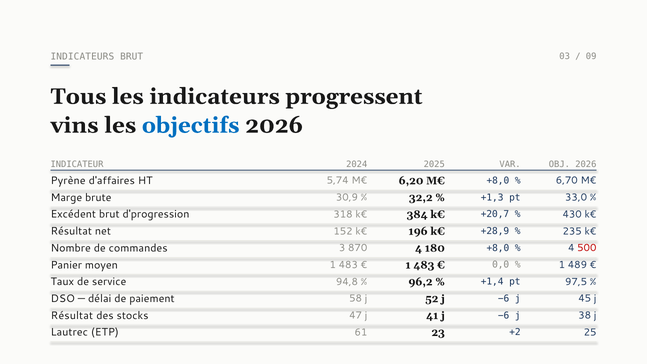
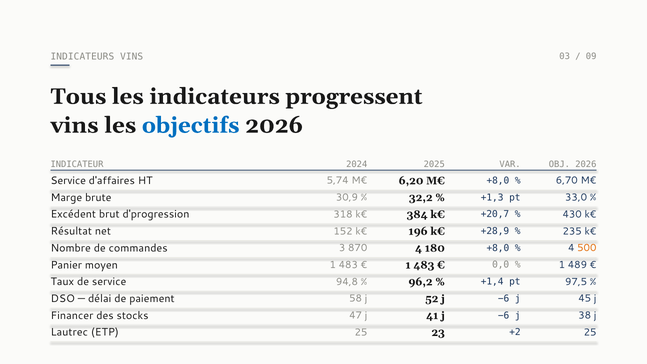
INDICATEURS BRUT: BRUT -> VINS
Pyrène at (68, 181): Pyrène -> Service
500 colour: red -> orange
Résultat at (72, 315): Résultat -> Financer
ETP 61: 61 -> 25
